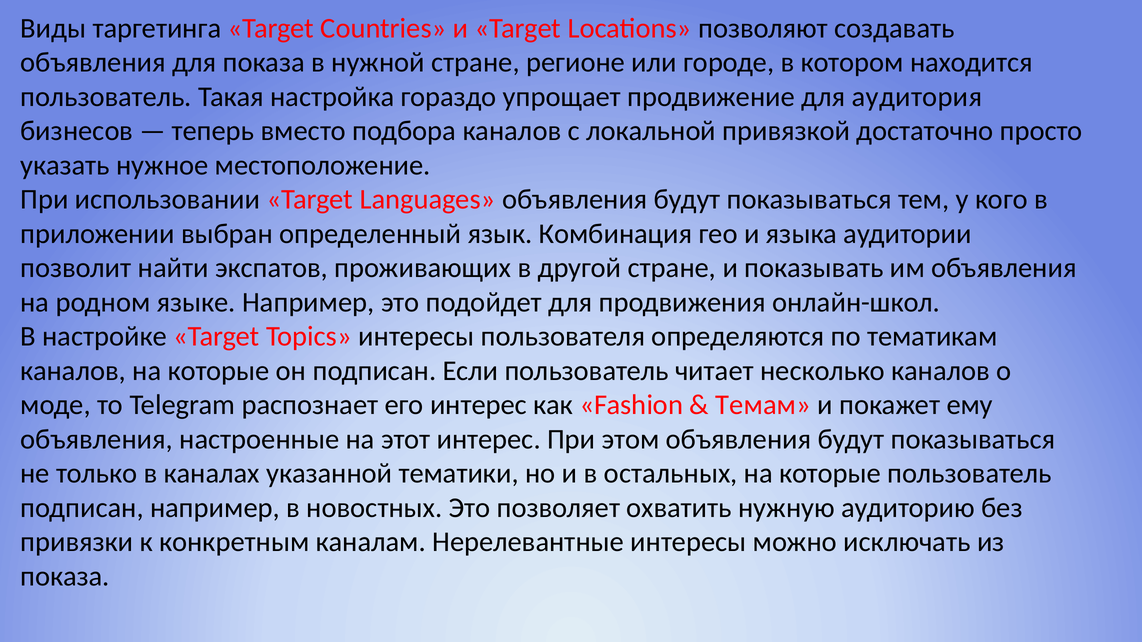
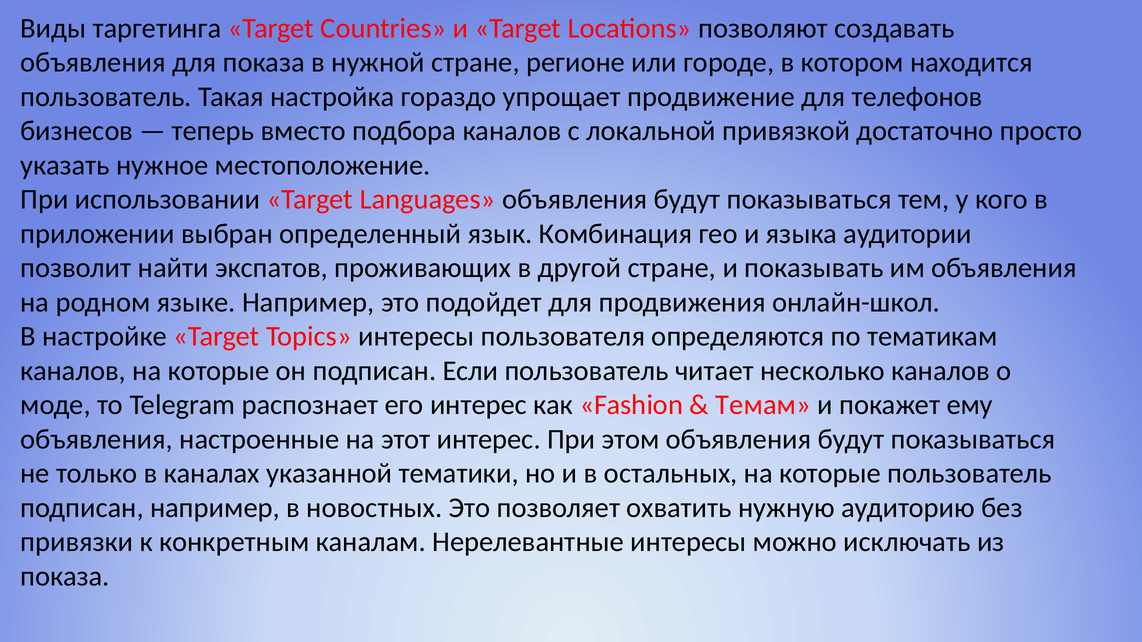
аудитория: аудитория -> телефонов
